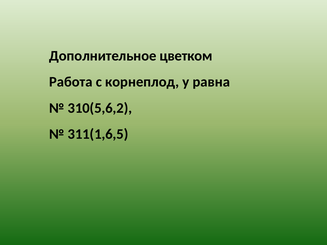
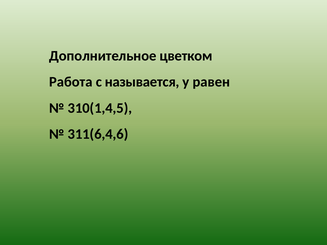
корнеплод: корнеплод -> называется
равна: равна -> равен
310(5,6,2: 310(5,6,2 -> 310(1,4,5
311(1,6,5: 311(1,6,5 -> 311(6,4,6
